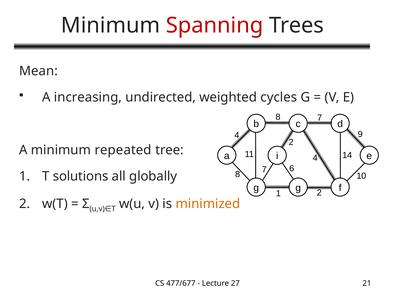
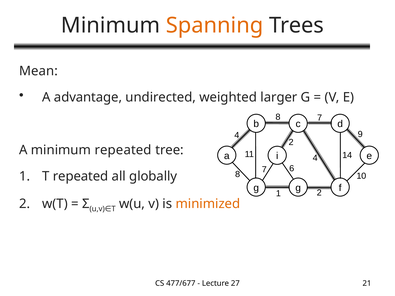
Spanning colour: red -> orange
increasing: increasing -> advantage
cycles: cycles -> larger
T solutions: solutions -> repeated
